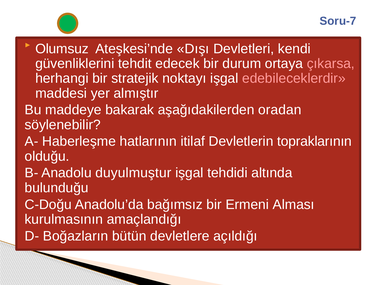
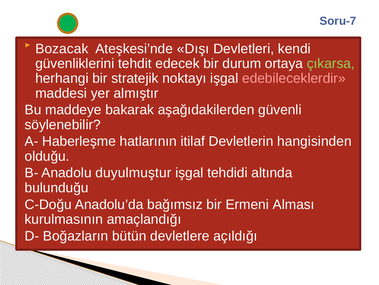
Olumsuz: Olumsuz -> Bozacak
çıkarsa colour: pink -> light green
oradan: oradan -> güvenli
topraklarının: topraklarının -> hangisinden
